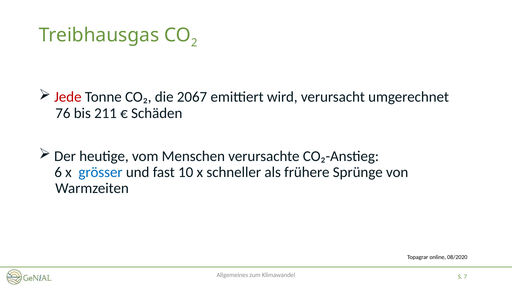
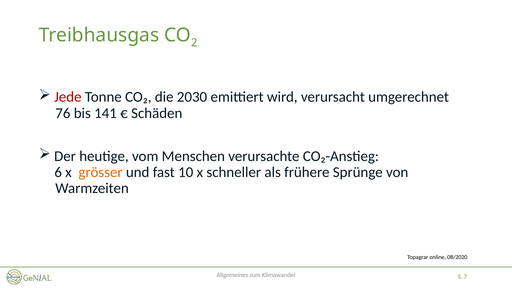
2067: 2067 -> 2030
211: 211 -> 141
grösser colour: blue -> orange
